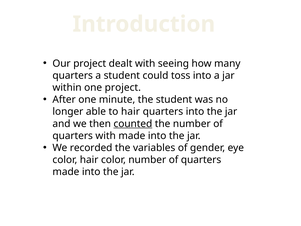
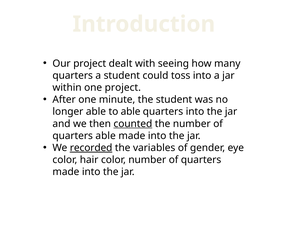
to hair: hair -> able
quarters with: with -> able
recorded underline: none -> present
